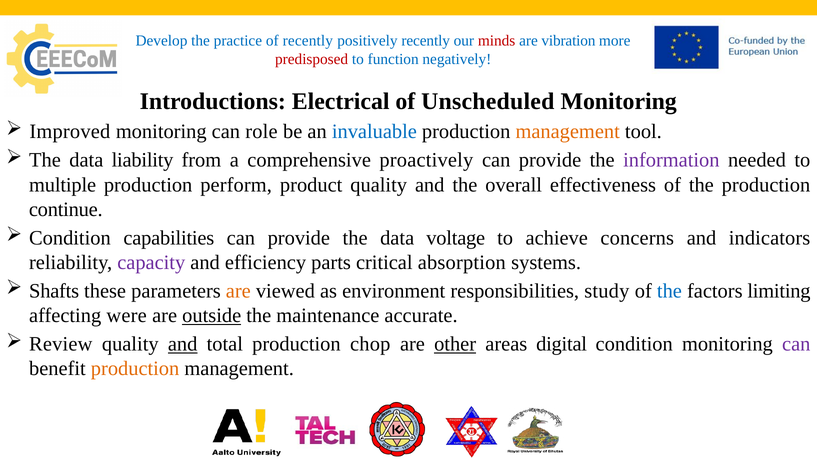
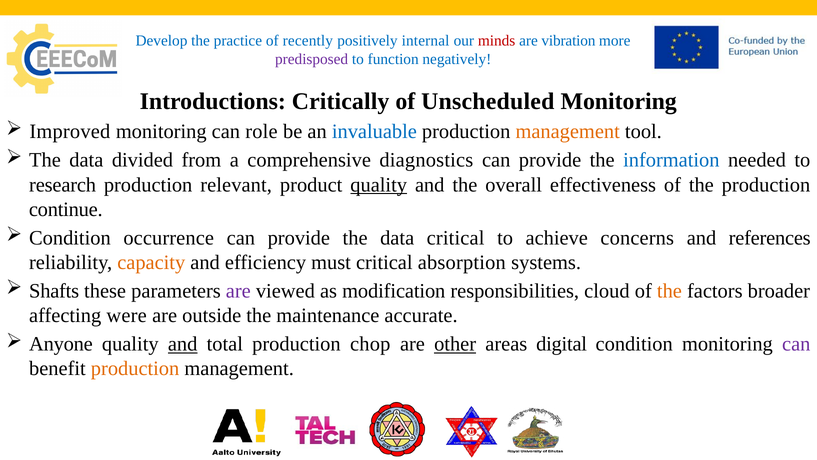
positively recently: recently -> internal
predisposed colour: red -> purple
Electrical: Electrical -> Critically
liability: liability -> divided
proactively: proactively -> diagnostics
information colour: purple -> blue
multiple: multiple -> research
perform: perform -> relevant
quality at (379, 185) underline: none -> present
capabilities: capabilities -> occurrence
data voltage: voltage -> critical
indicators: indicators -> references
capacity colour: purple -> orange
parts: parts -> must
are at (238, 291) colour: orange -> purple
environment: environment -> modification
study: study -> cloud
the at (669, 291) colour: blue -> orange
limiting: limiting -> broader
outside underline: present -> none
Review: Review -> Anyone
